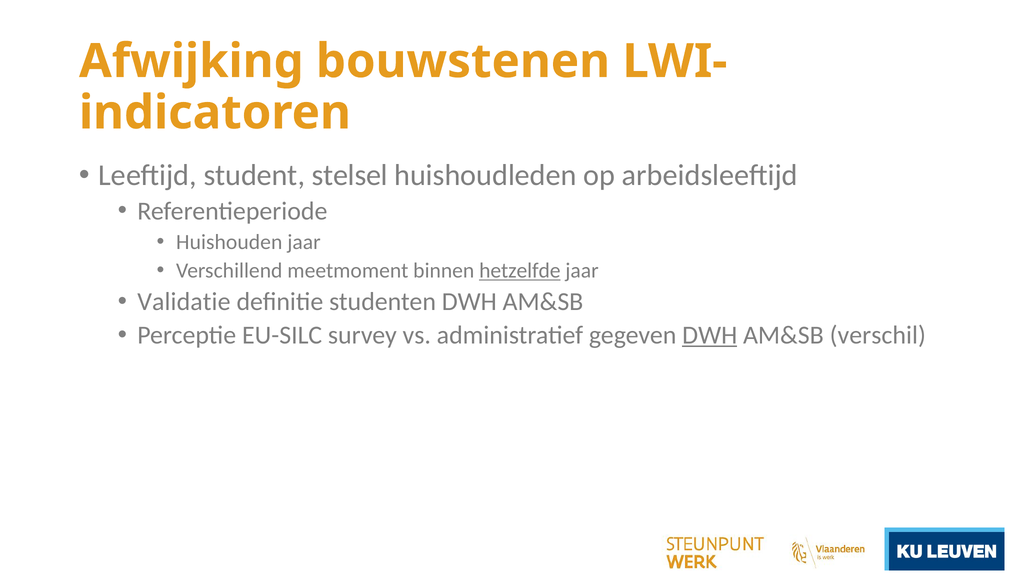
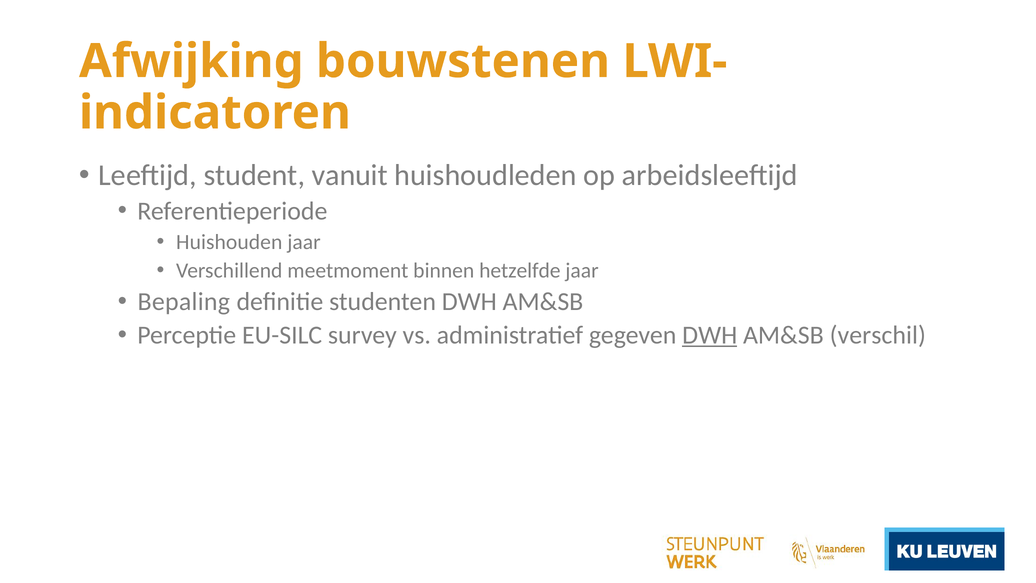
stelsel: stelsel -> vanuit
hetzelfde underline: present -> none
Validatie: Validatie -> Bepaling
